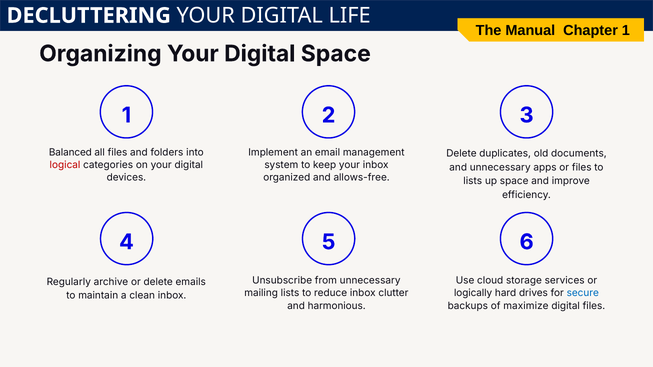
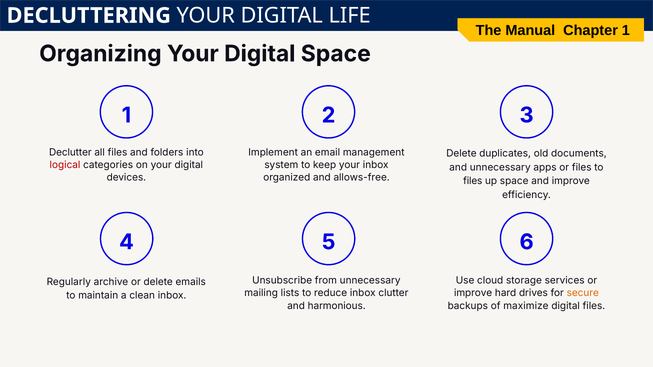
Balanced: Balanced -> Declutter
lists at (473, 181): lists -> files
logically at (473, 293): logically -> improve
secure colour: blue -> orange
